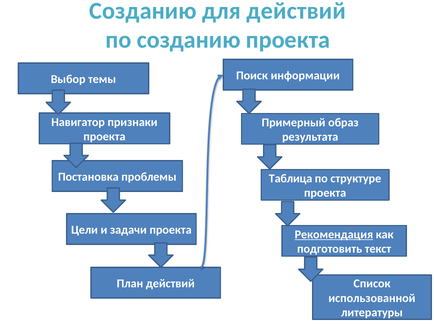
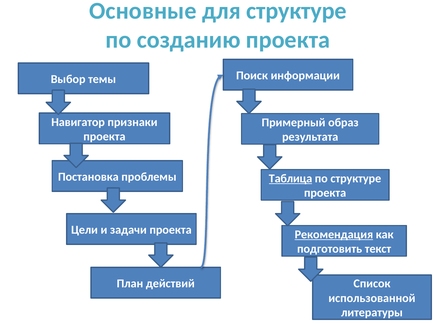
Созданию at (143, 11): Созданию -> Основные
для действий: действий -> структуре
Таблица underline: none -> present
